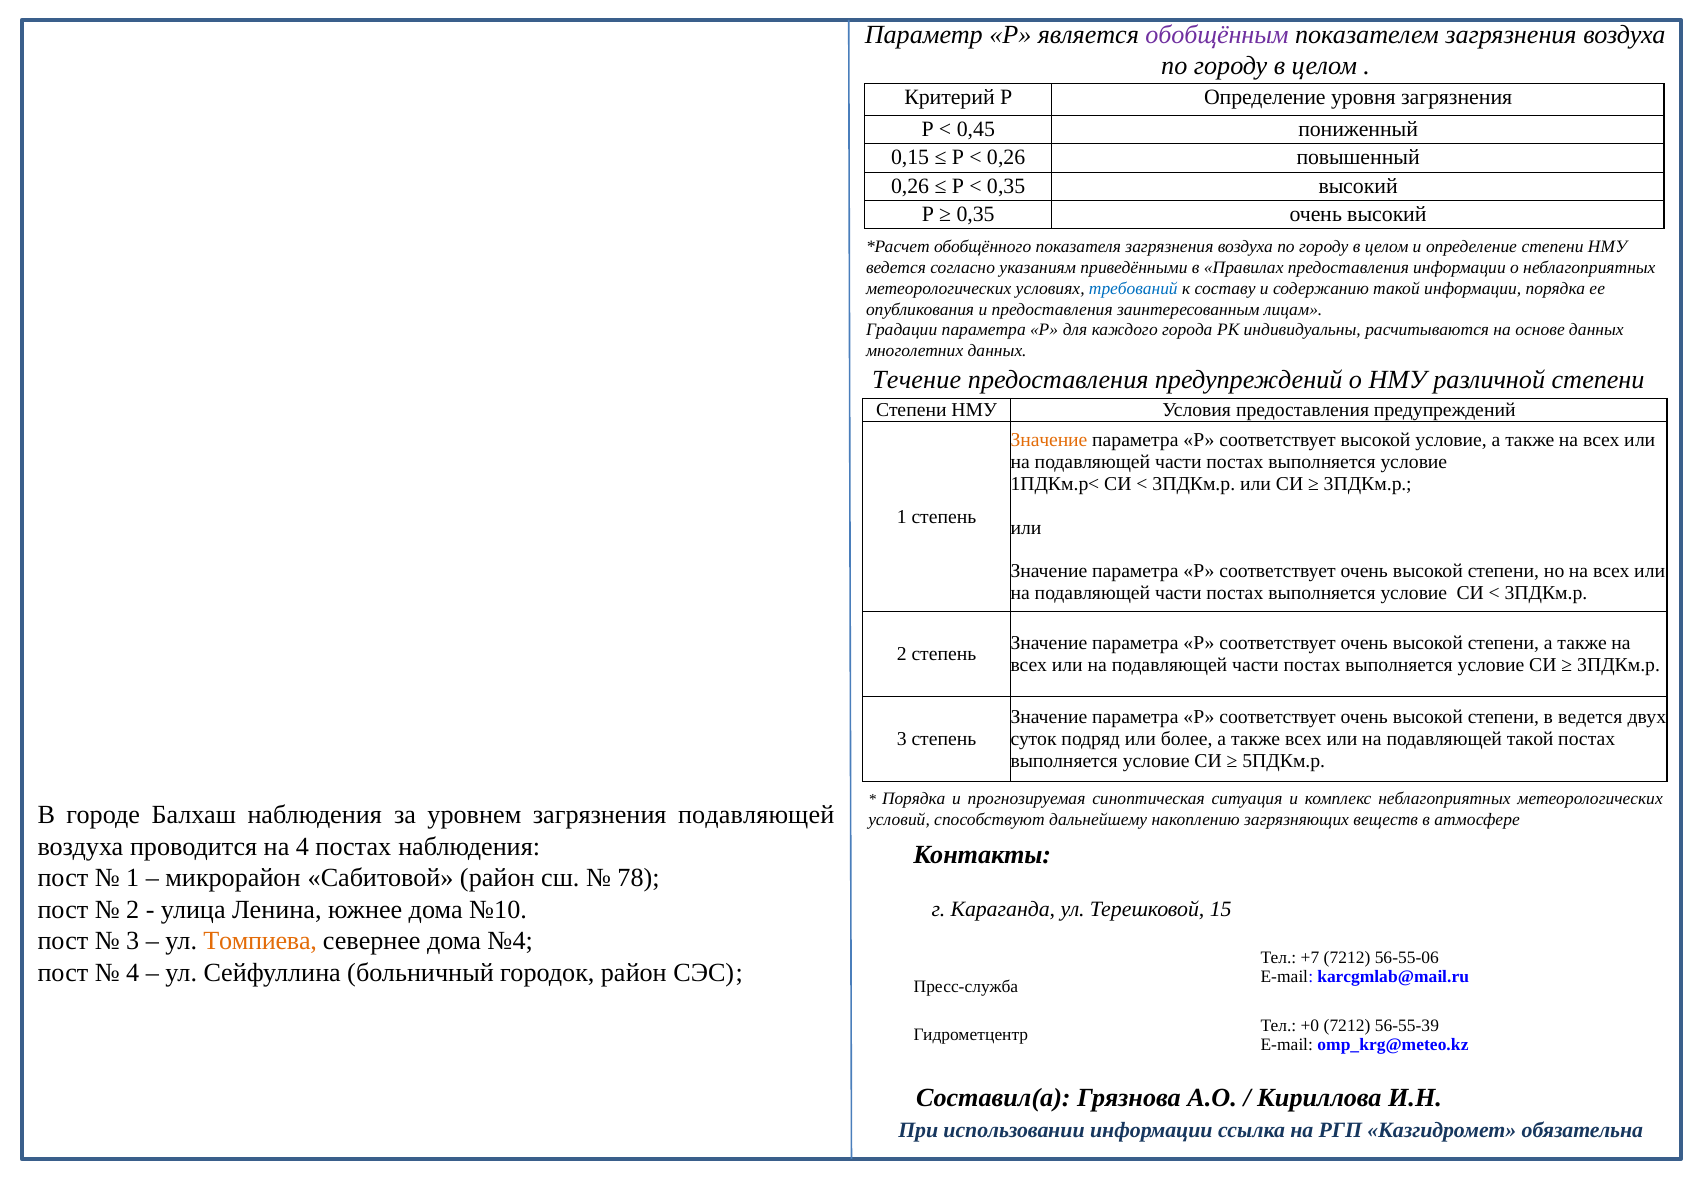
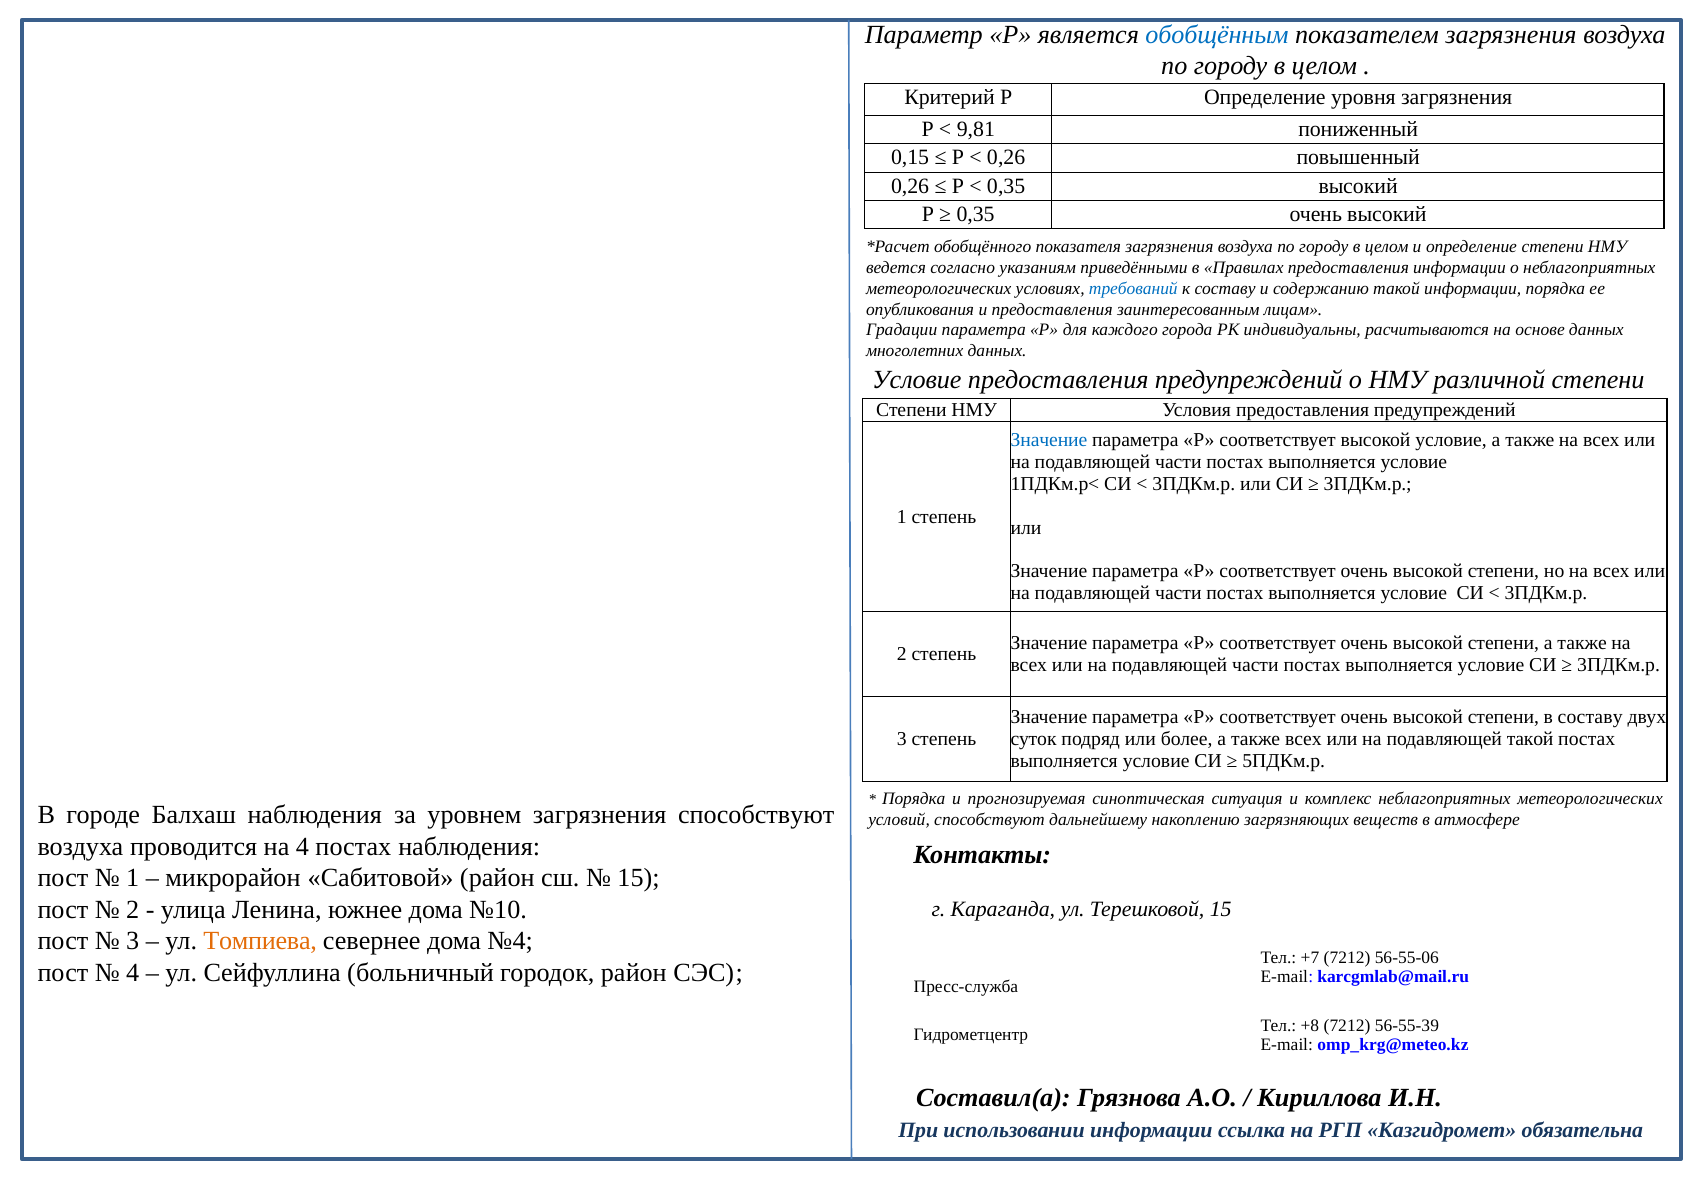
обобщённым colour: purple -> blue
0,45: 0,45 -> 9,81
Течение at (917, 379): Течение -> Условие
Значение at (1049, 440) colour: orange -> blue
в ведется: ведется -> составу
загрязнения подавляющей: подавляющей -> способствуют
78 at (638, 878): 78 -> 15
+0: +0 -> +8
